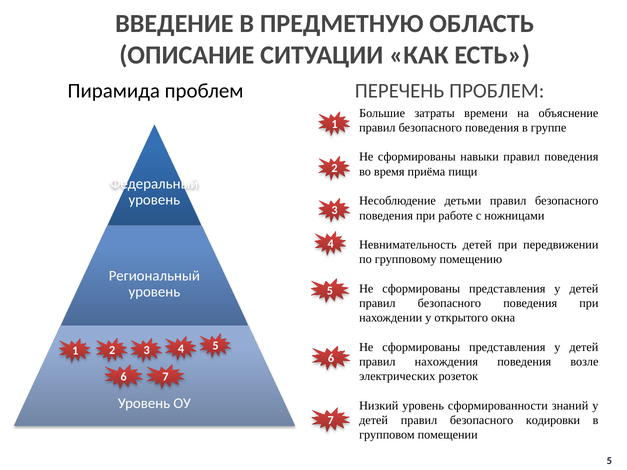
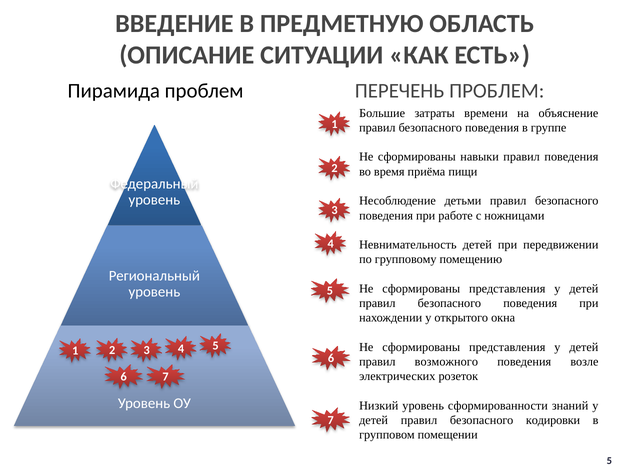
нахождения: нахождения -> возможного
